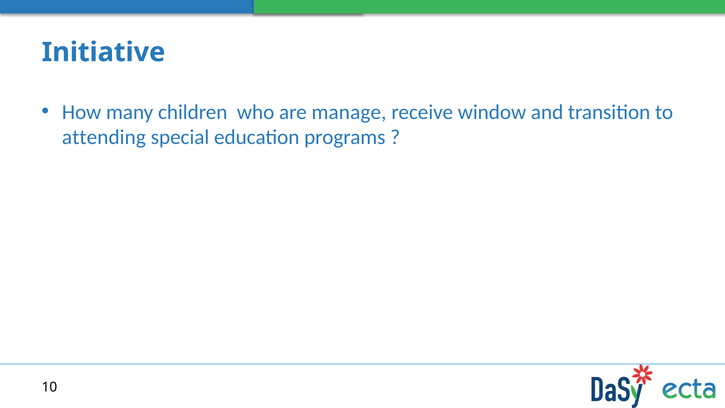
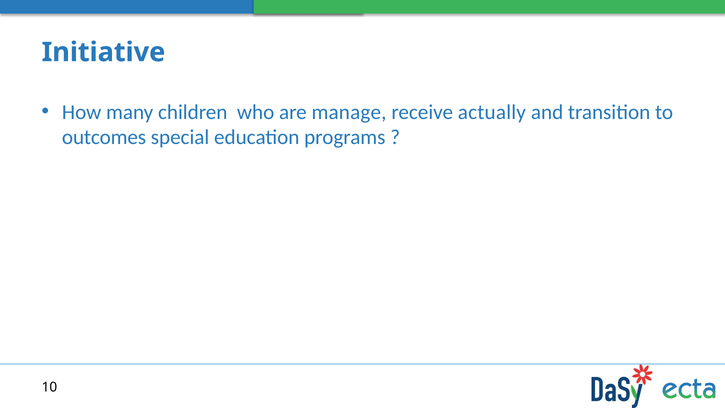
window: window -> actually
attending: attending -> outcomes
